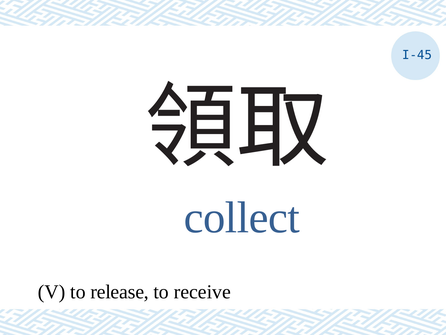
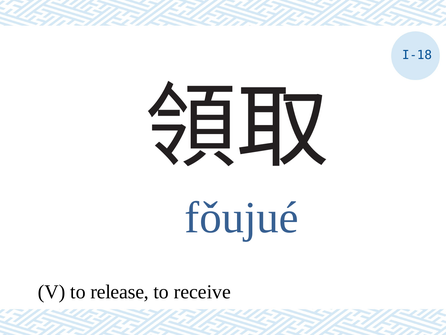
I-45: I-45 -> I-18
collect: collect -> fǒujué
